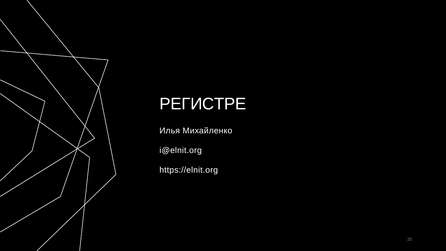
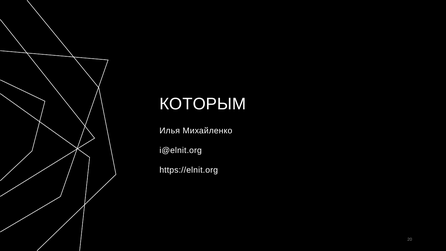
РЕГИСТРЕ: РЕГИСТРЕ -> КОТОРЫМ
